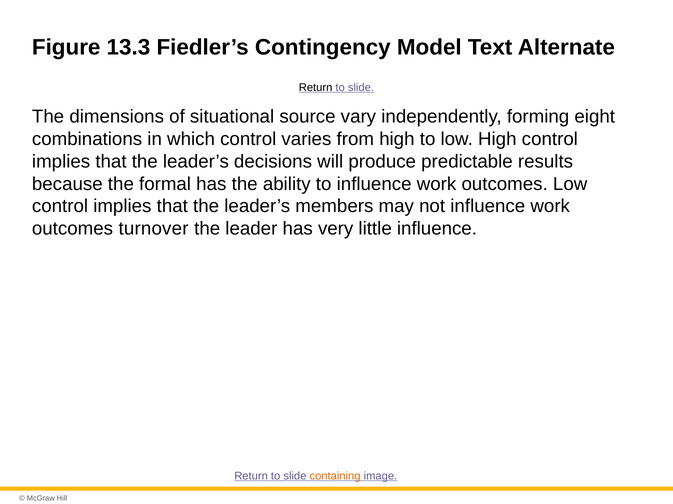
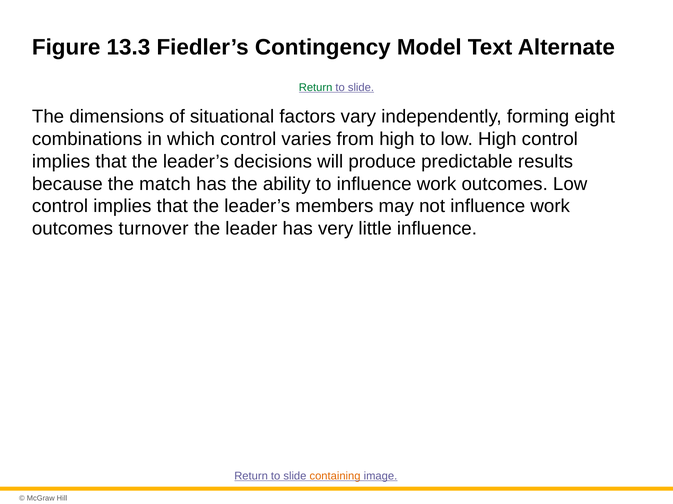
Return at (316, 88) colour: black -> green
source: source -> factors
formal: formal -> match
